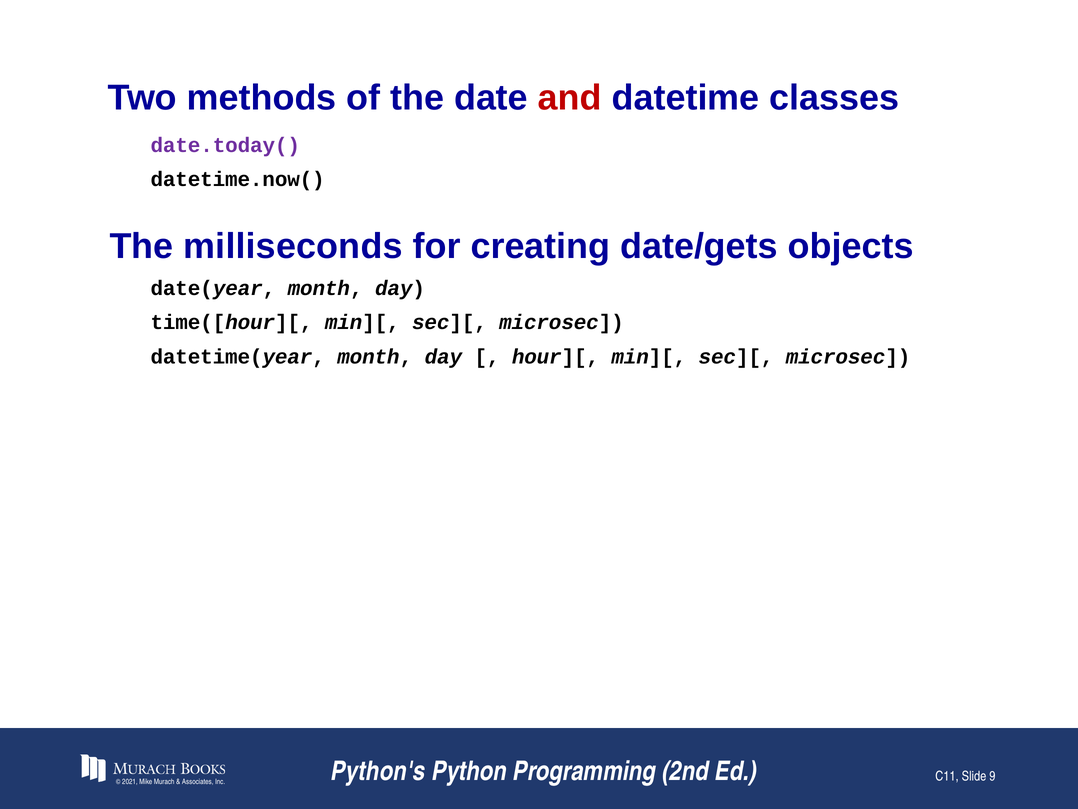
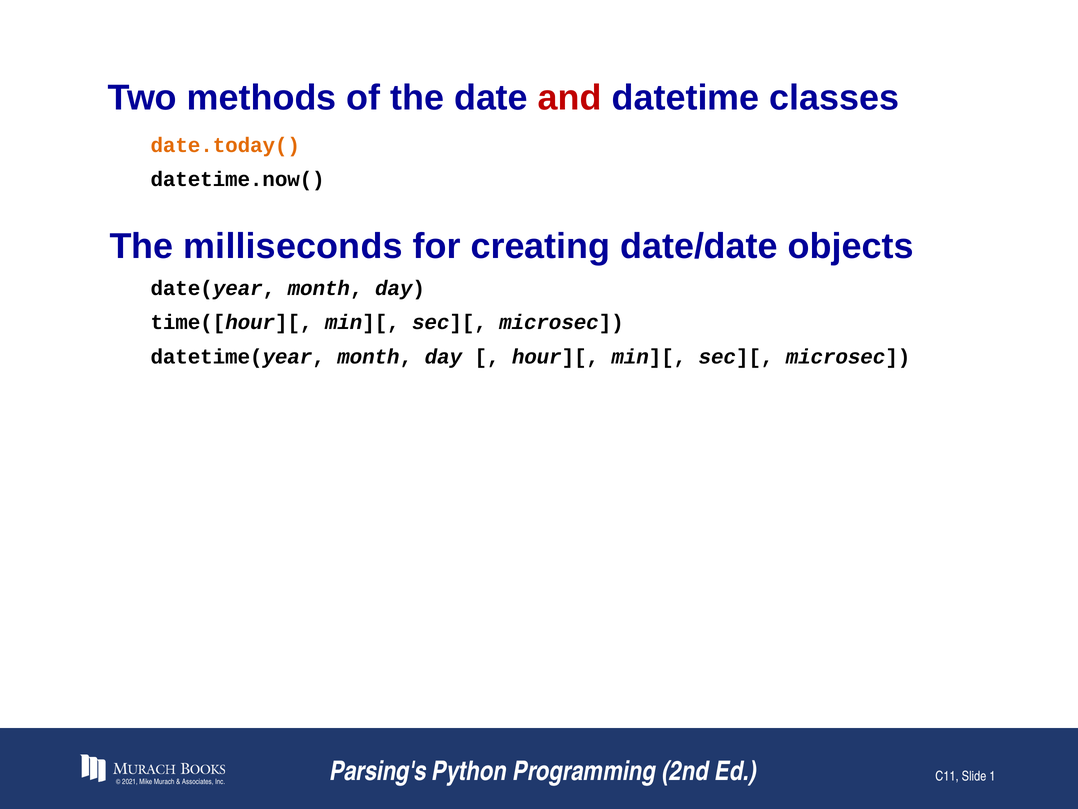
date.today( colour: purple -> orange
date/gets: date/gets -> date/date
Python's: Python's -> Parsing's
9: 9 -> 1
